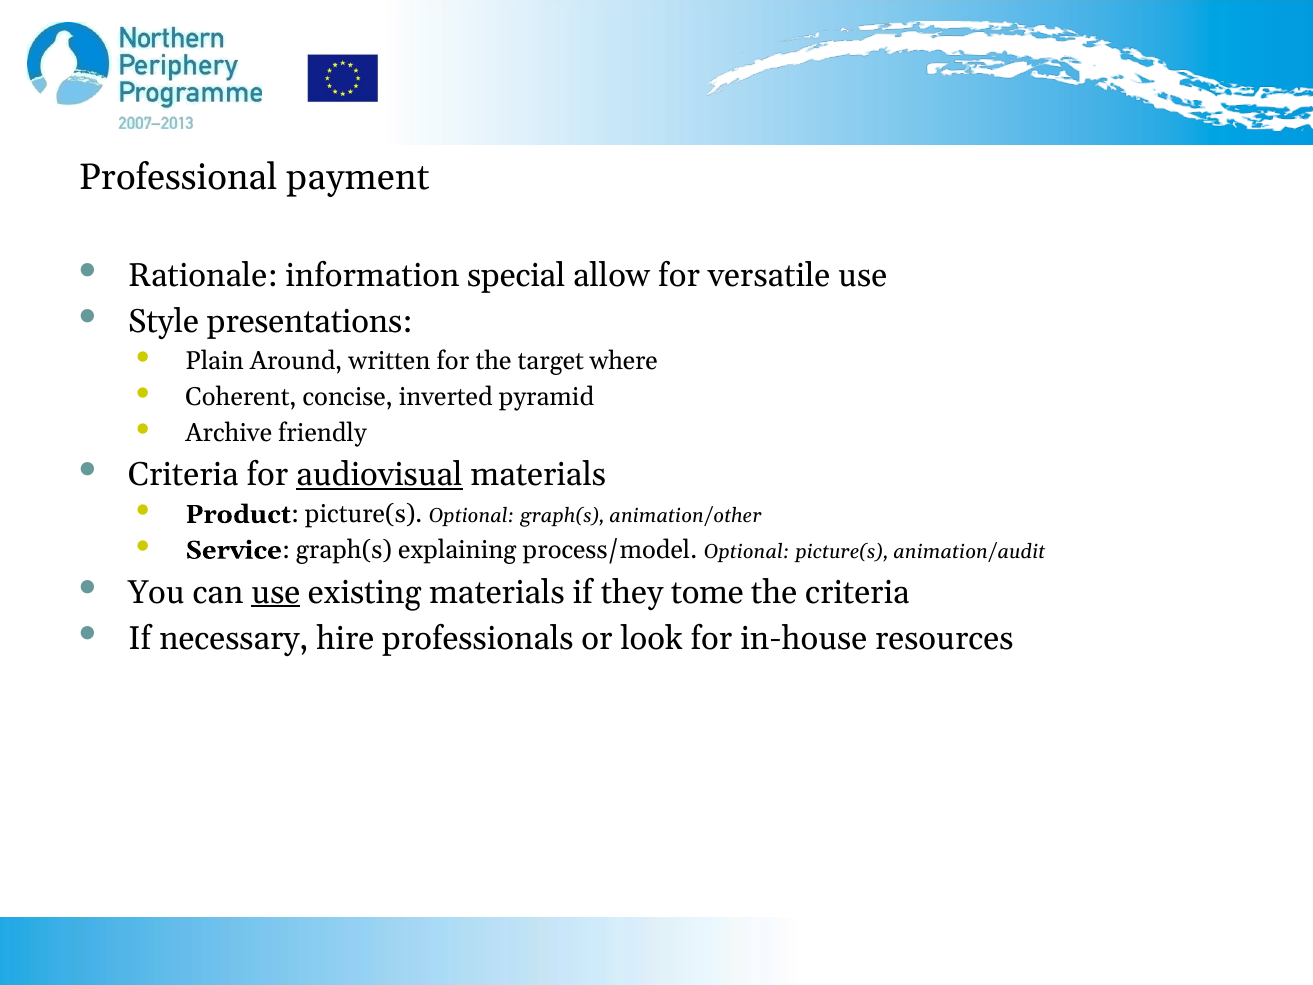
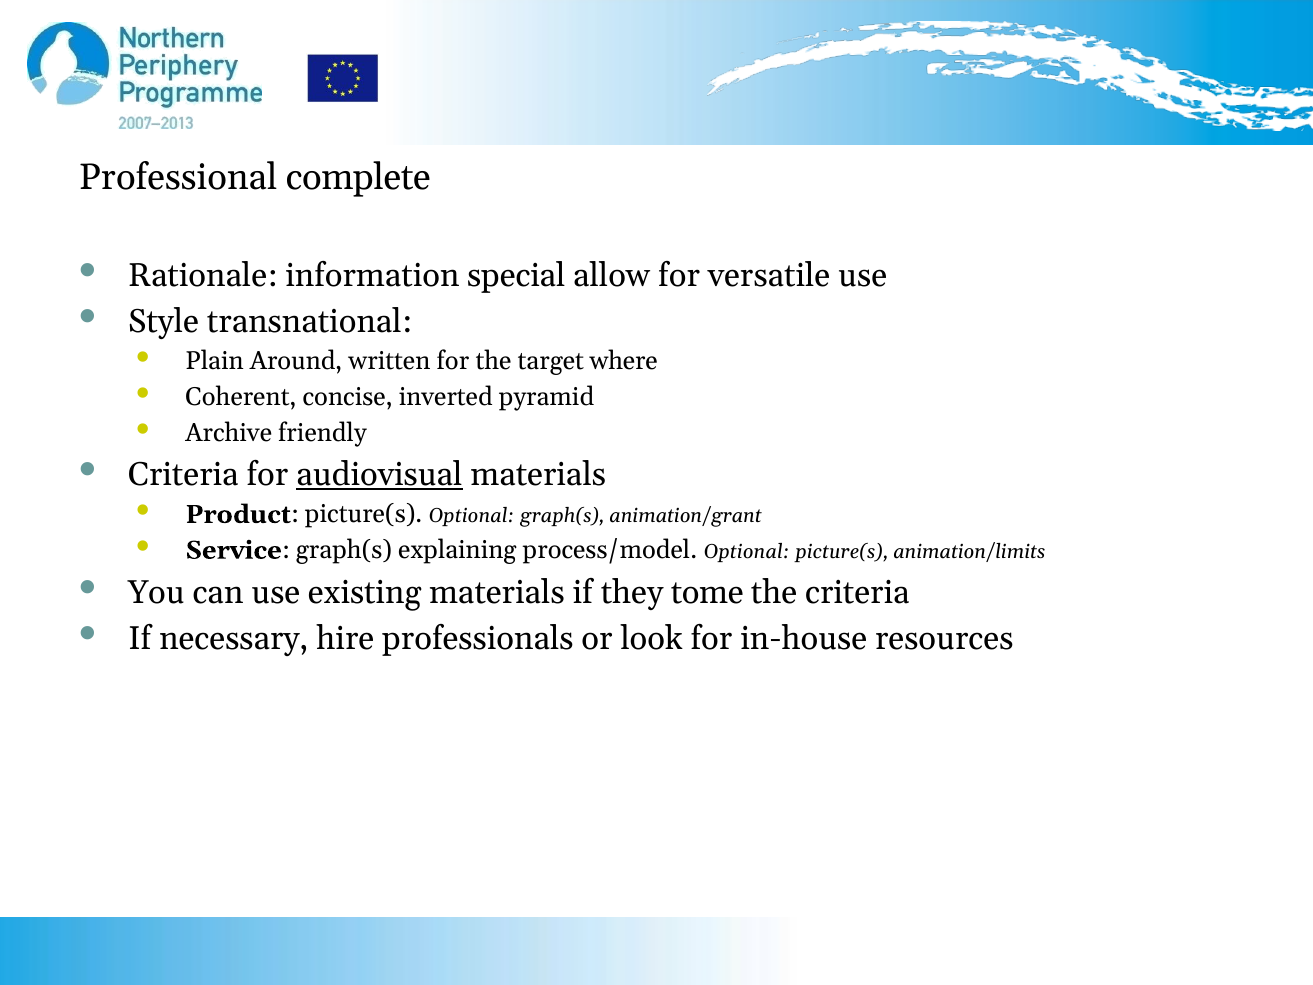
payment: payment -> complete
presentations: presentations -> transnational
animation/other: animation/other -> animation/grant
animation/audit: animation/audit -> animation/limits
use at (276, 592) underline: present -> none
